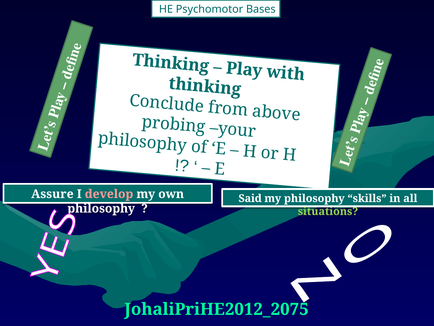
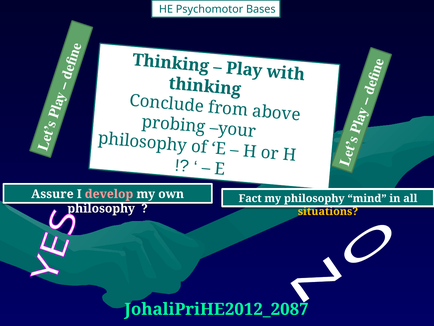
Said: Said -> Fact
skills: skills -> mind
situations colour: light green -> yellow
JohaliPriHE2012_2075: JohaliPriHE2012_2075 -> JohaliPriHE2012_2087
